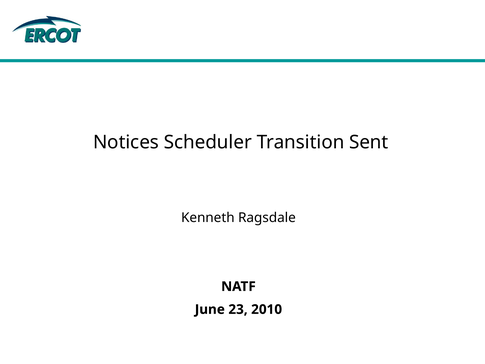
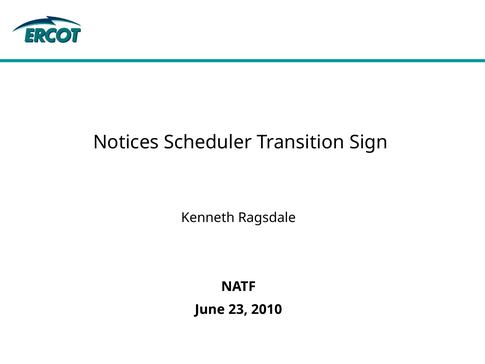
Sent: Sent -> Sign
